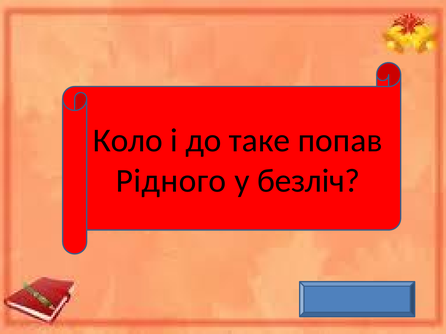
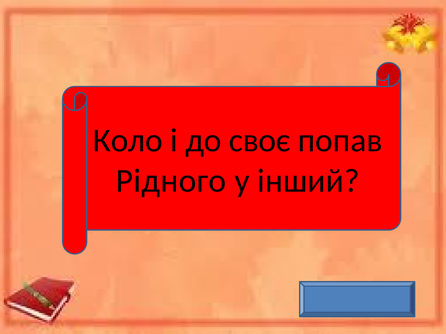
таке: таке -> своє
безліч: безліч -> інший
